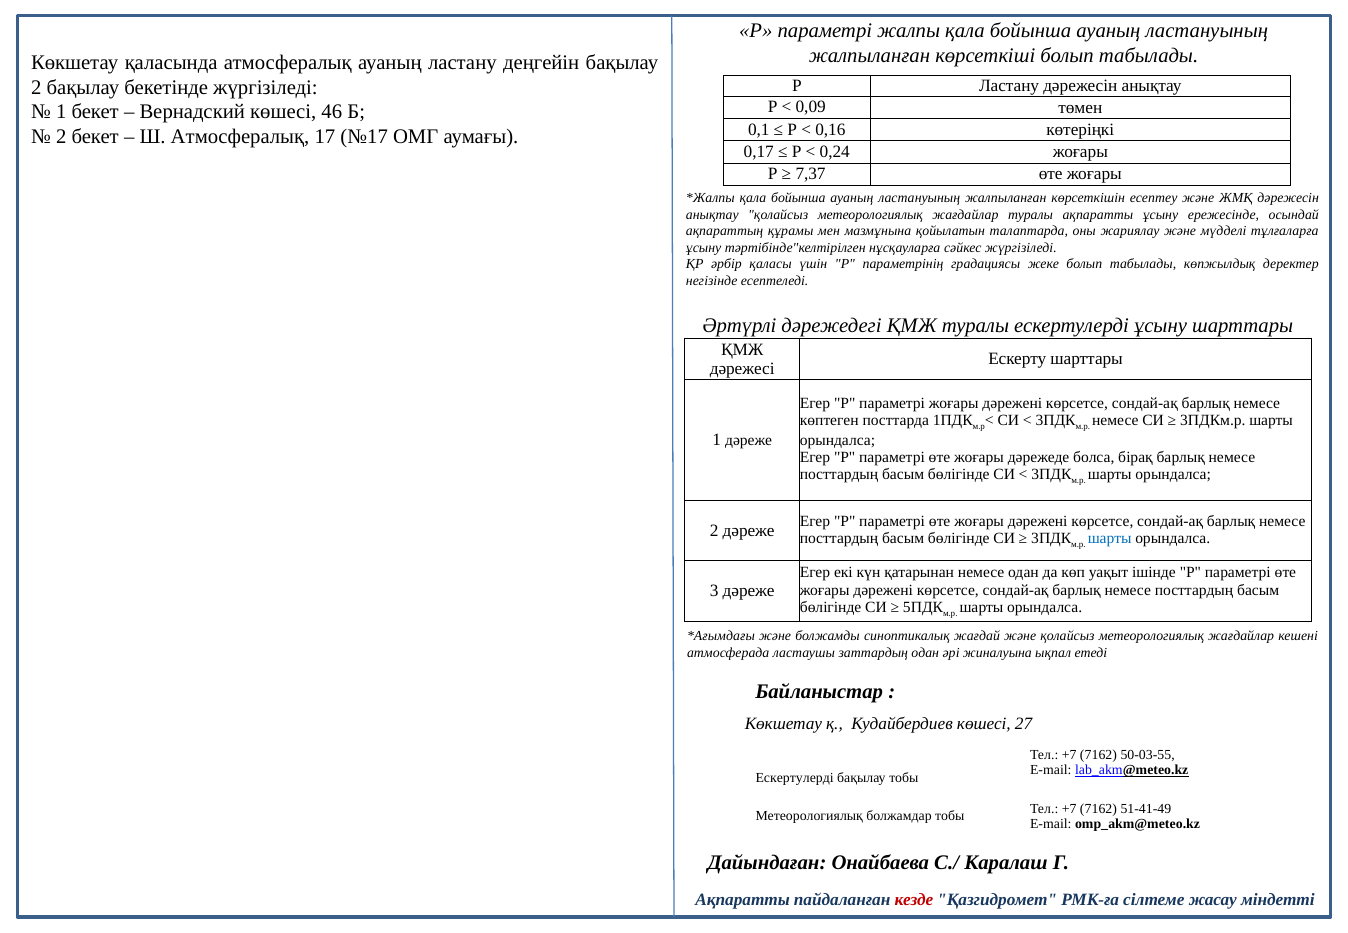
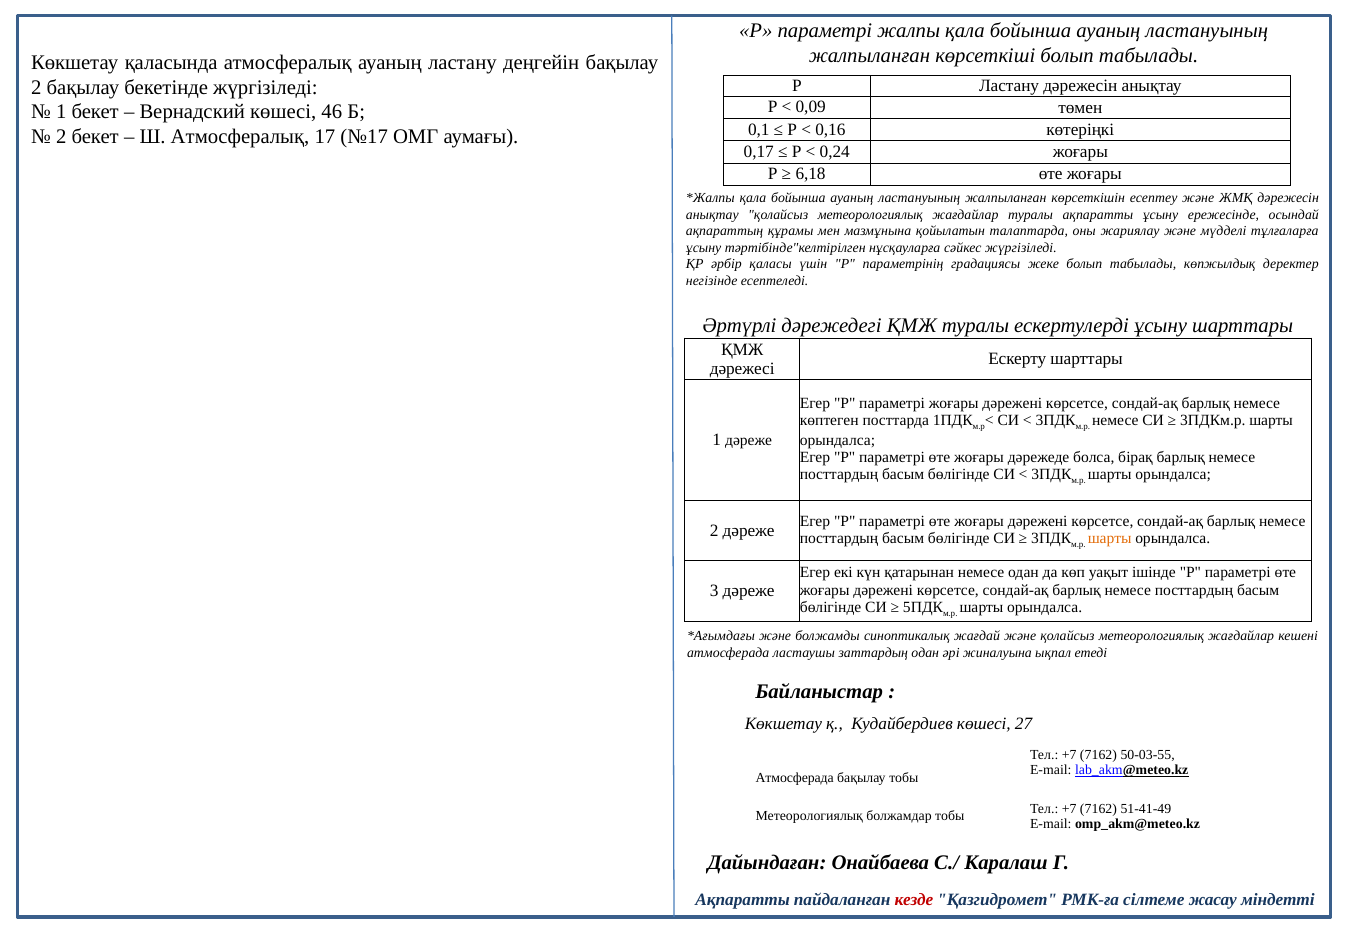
7,37: 7,37 -> 6,18
шарты at (1110, 538) colour: blue -> orange
Ескертулерді at (795, 778): Ескертулерді -> Атмосферада
